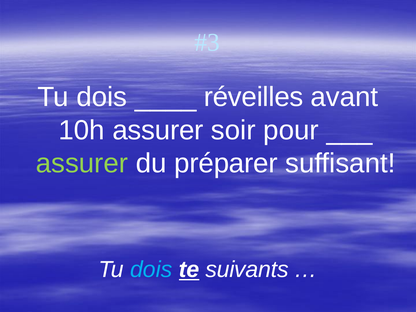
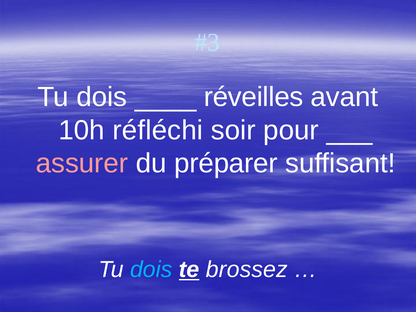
10h assurer: assurer -> réfléchi
assurer at (82, 163) colour: light green -> pink
suivants: suivants -> brossez
